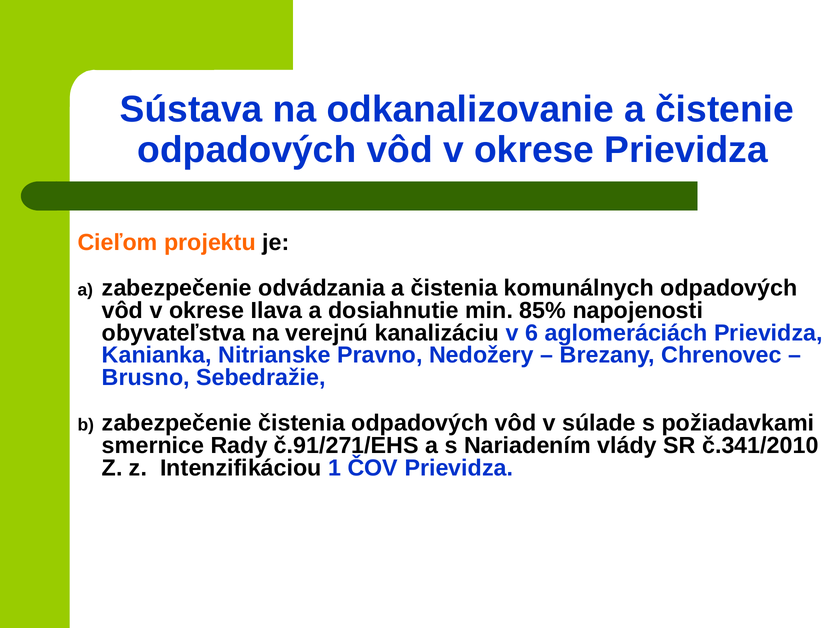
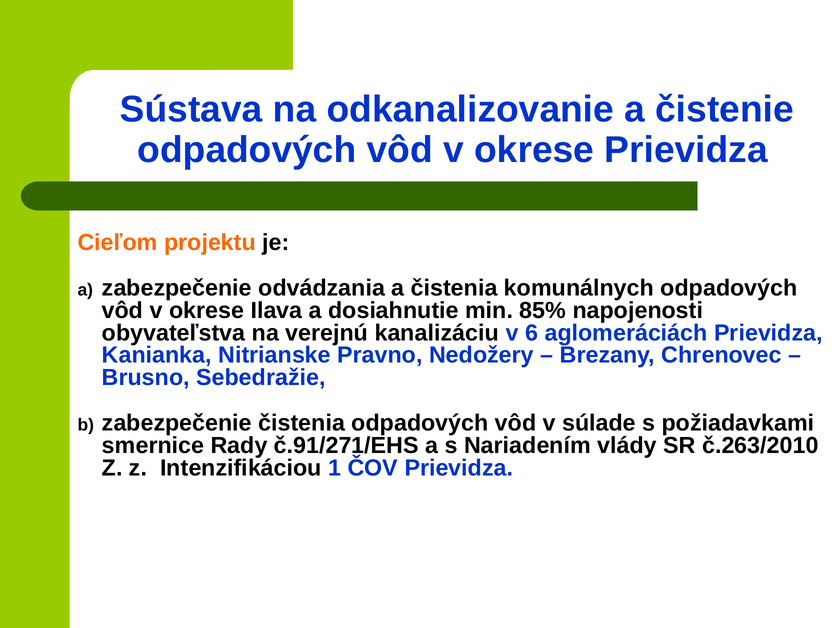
č.341/2010: č.341/2010 -> č.263/2010
